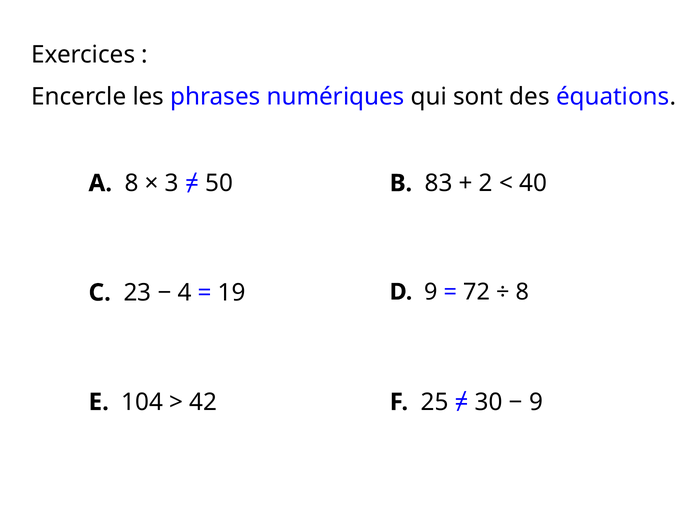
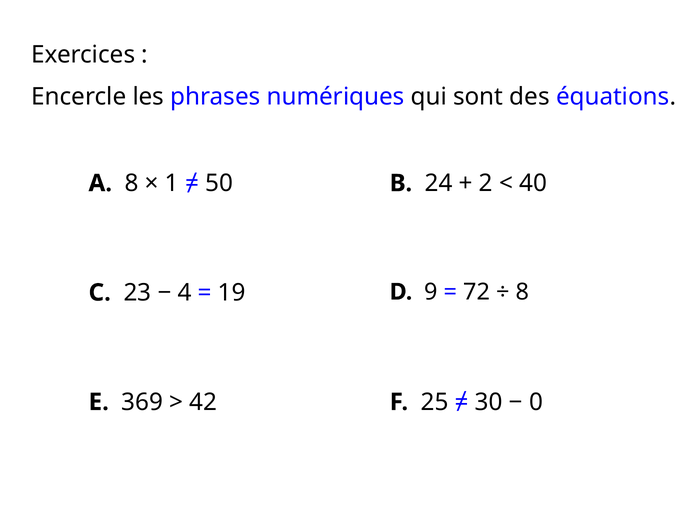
3: 3 -> 1
83: 83 -> 24
104: 104 -> 369
9 at (536, 402): 9 -> 0
